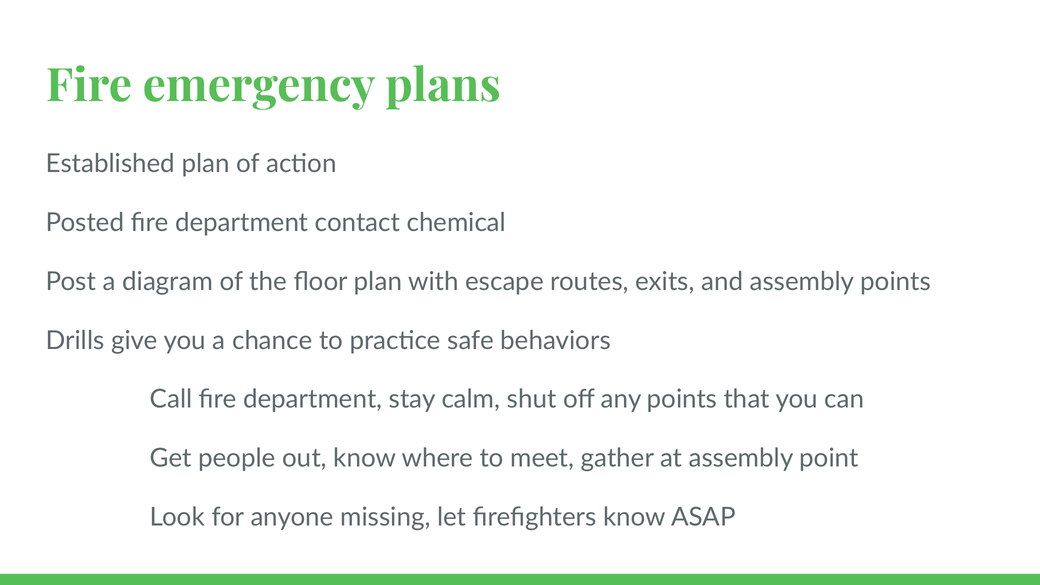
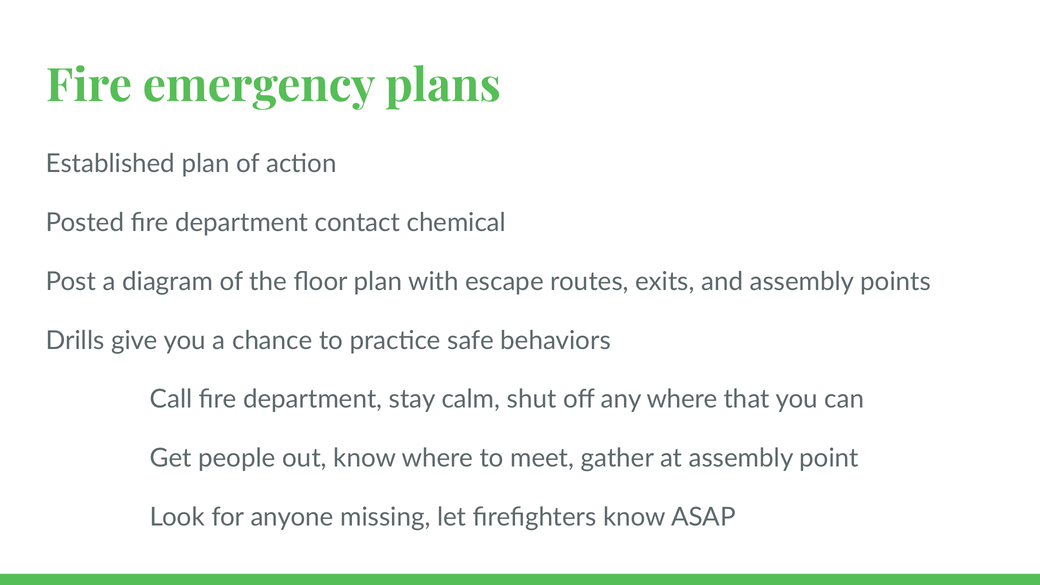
any points: points -> where
